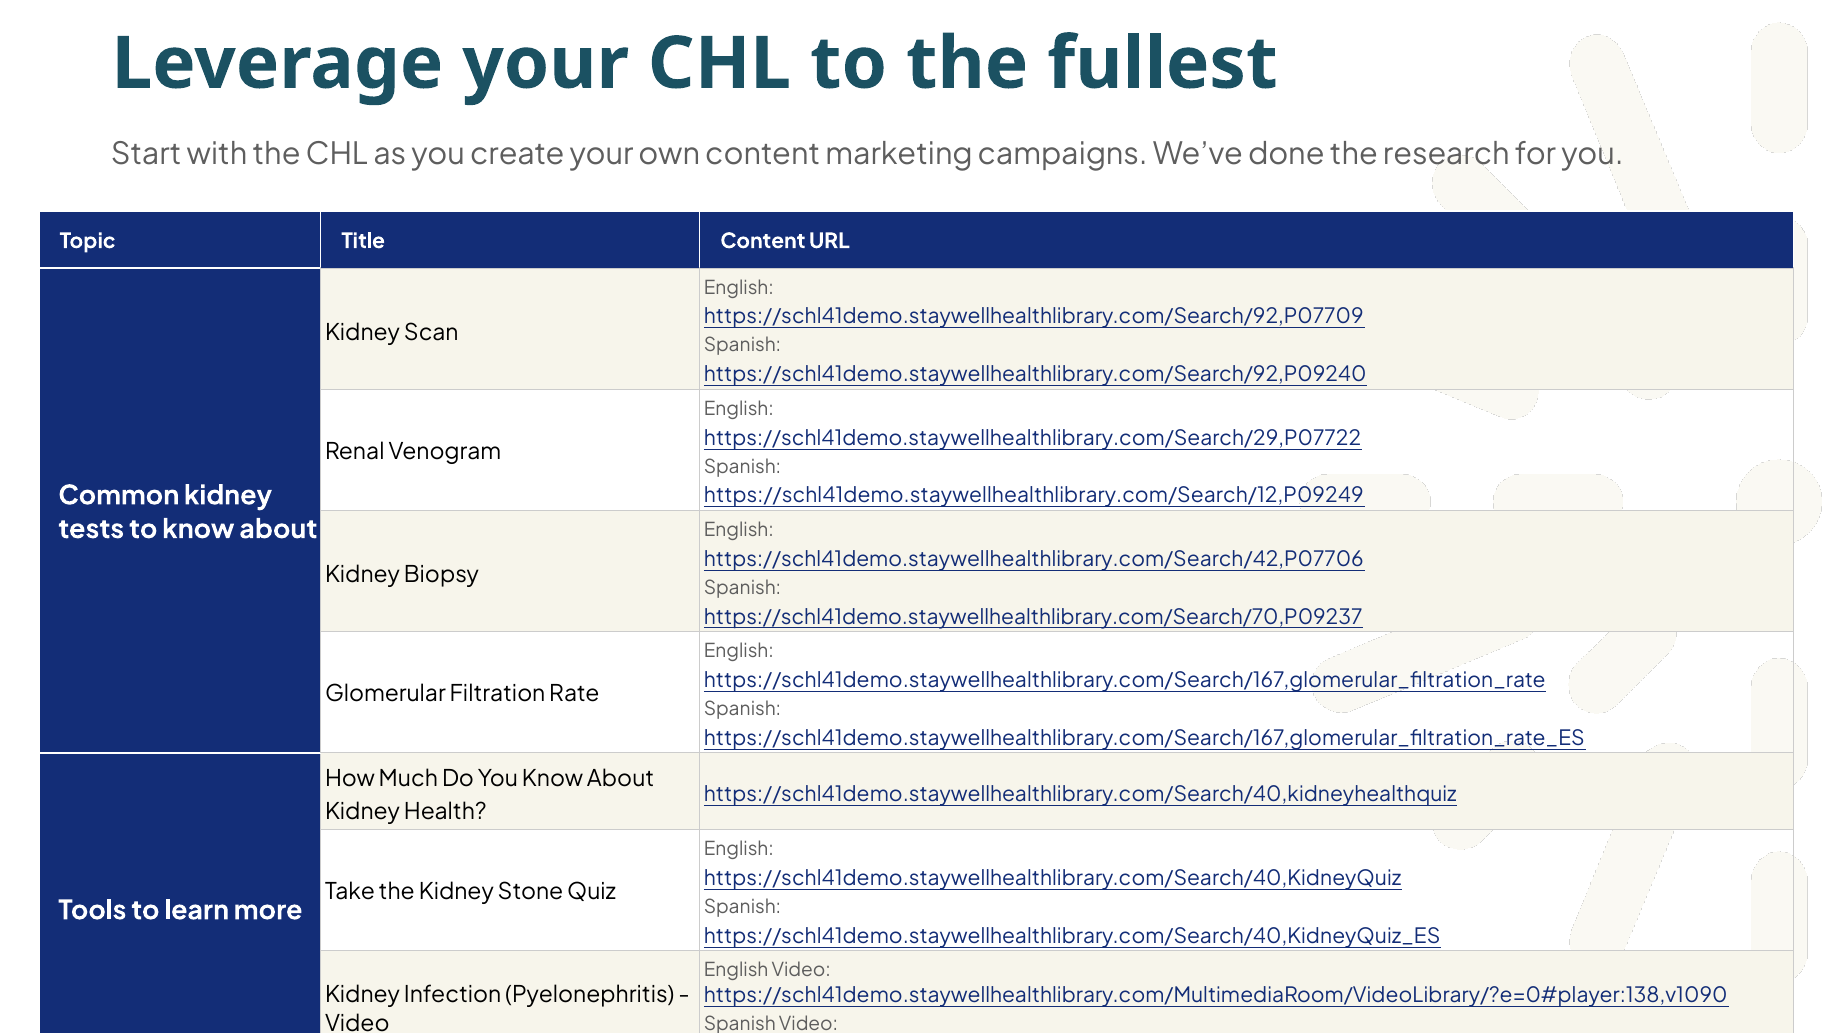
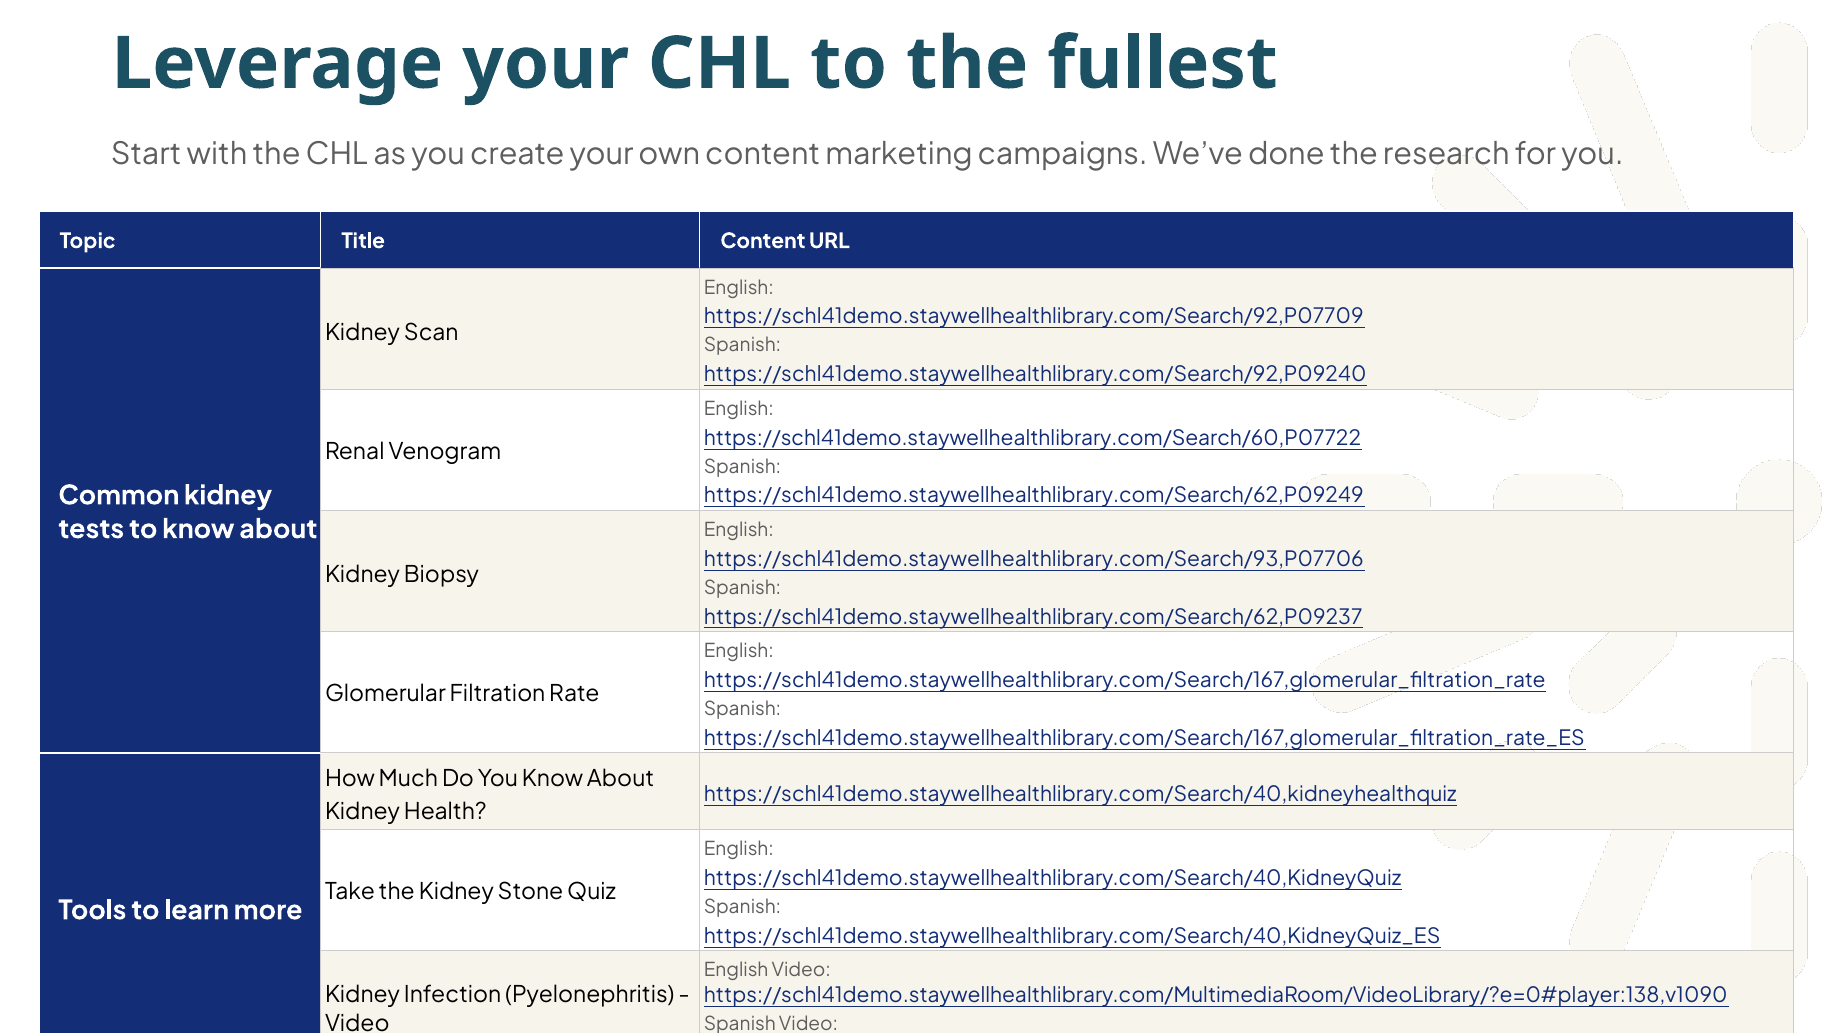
https://schl41demo.staywellhealthlibrary.com/Search/29,P07722: https://schl41demo.staywellhealthlibrary.com/Search/29,P07722 -> https://schl41demo.staywellhealthlibrary.com/Search/60,P07722
https://schl41demo.staywellhealthlibrary.com/Search/12,P09249: https://schl41demo.staywellhealthlibrary.com/Search/12,P09249 -> https://schl41demo.staywellhealthlibrary.com/Search/62,P09249
https://schl41demo.staywellhealthlibrary.com/Search/42,P07706: https://schl41demo.staywellhealthlibrary.com/Search/42,P07706 -> https://schl41demo.staywellhealthlibrary.com/Search/93,P07706
https://schl41demo.staywellhealthlibrary.com/Search/70,P09237: https://schl41demo.staywellhealthlibrary.com/Search/70,P09237 -> https://schl41demo.staywellhealthlibrary.com/Search/62,P09237
